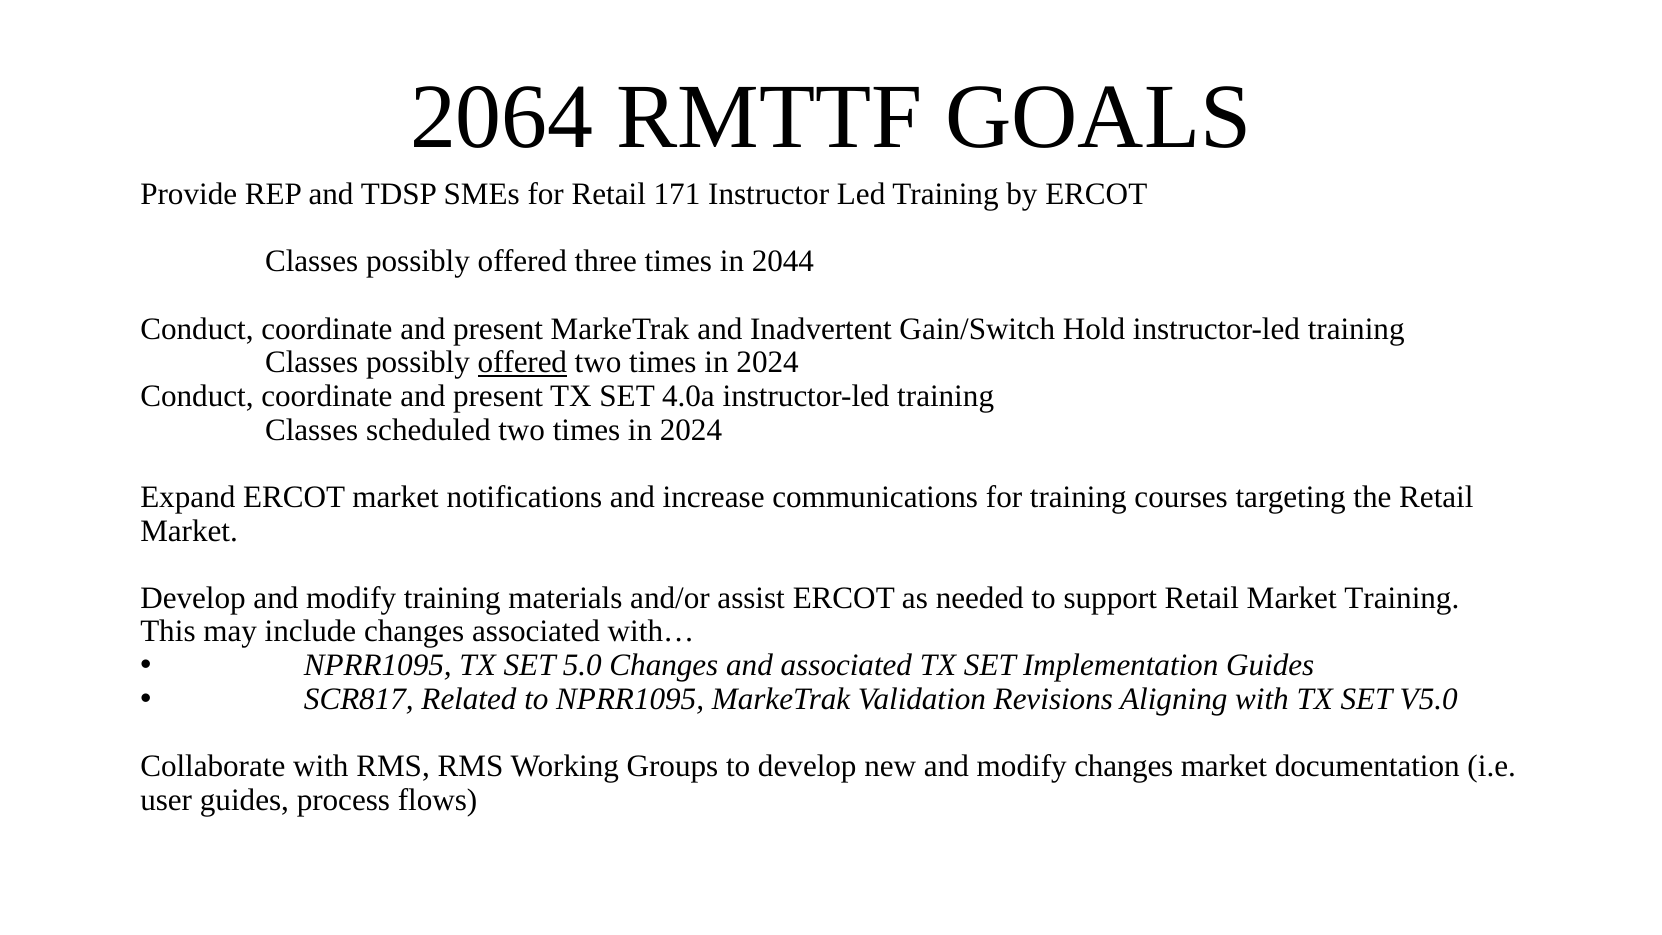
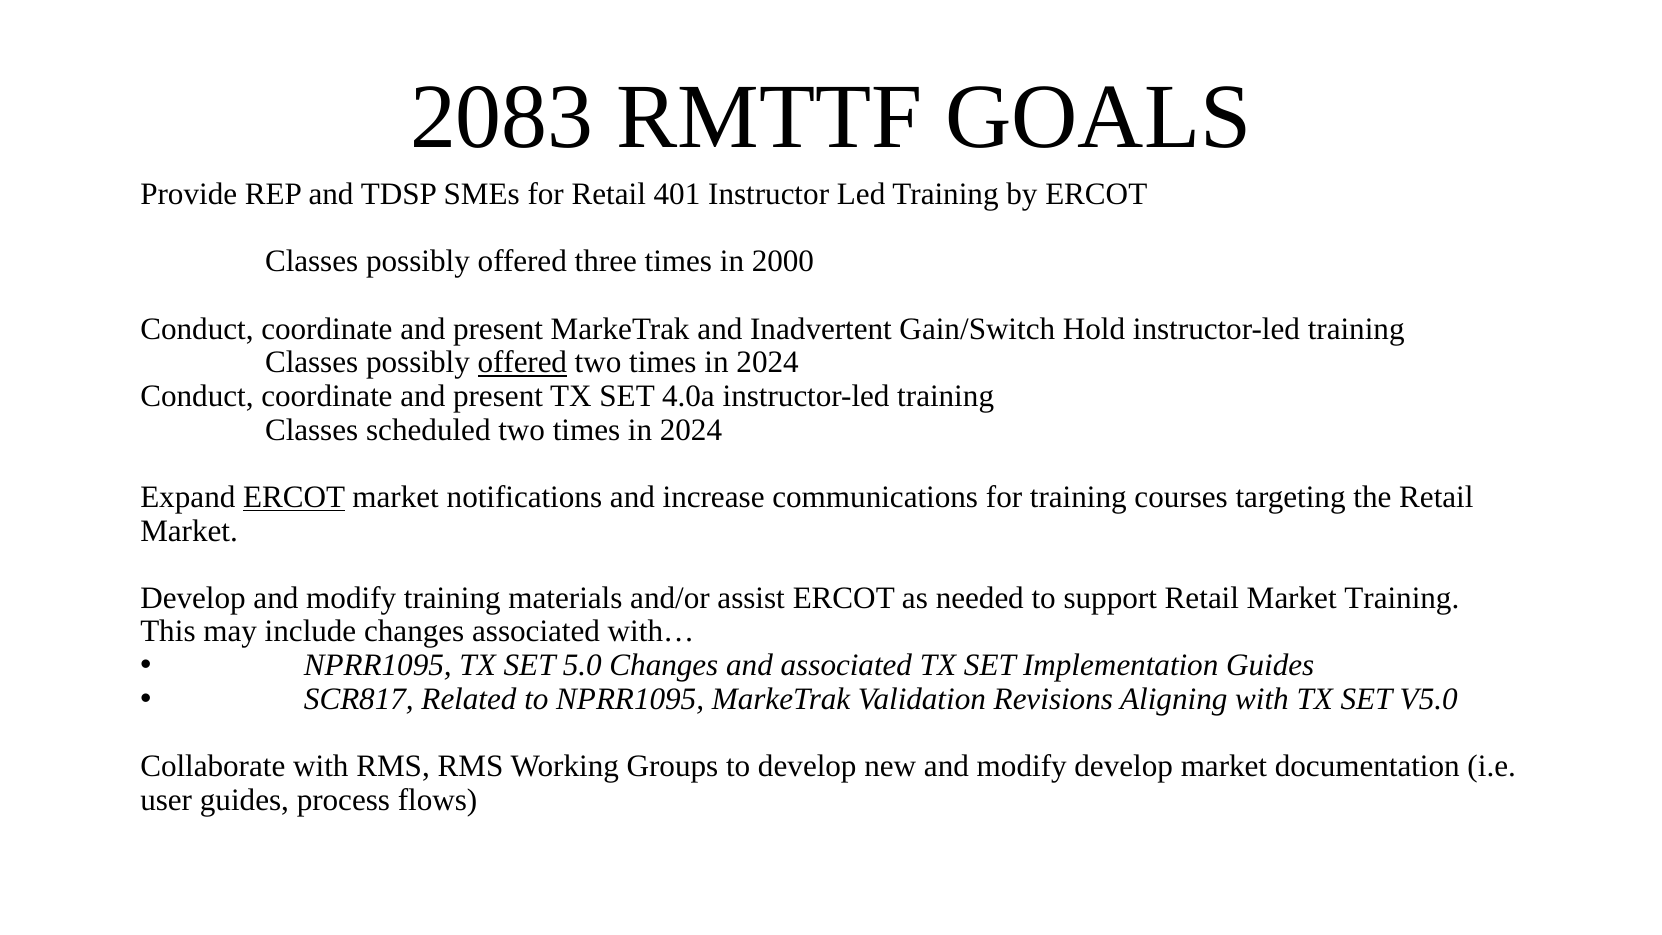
2064: 2064 -> 2083
171: 171 -> 401
2044: 2044 -> 2000
ERCOT at (294, 497) underline: none -> present
modify changes: changes -> develop
